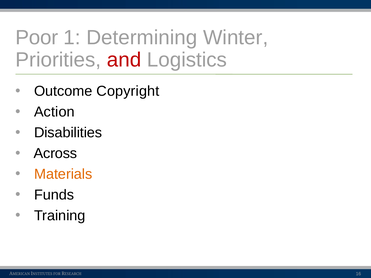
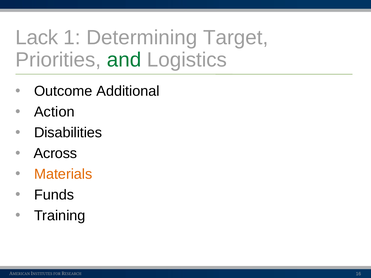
Poor: Poor -> Lack
Winter: Winter -> Target
and colour: red -> green
Copyright: Copyright -> Additional
